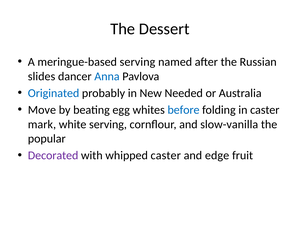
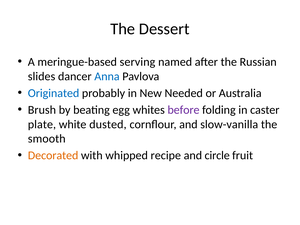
Move: Move -> Brush
before colour: blue -> purple
mark: mark -> plate
white serving: serving -> dusted
popular: popular -> smooth
Decorated colour: purple -> orange
whipped caster: caster -> recipe
edge: edge -> circle
